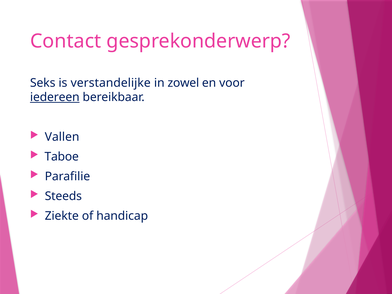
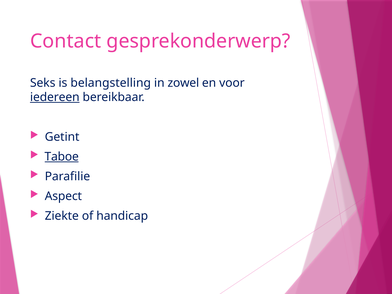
verstandelijke: verstandelijke -> belangstelling
Vallen: Vallen -> Getint
Taboe underline: none -> present
Steeds: Steeds -> Aspect
